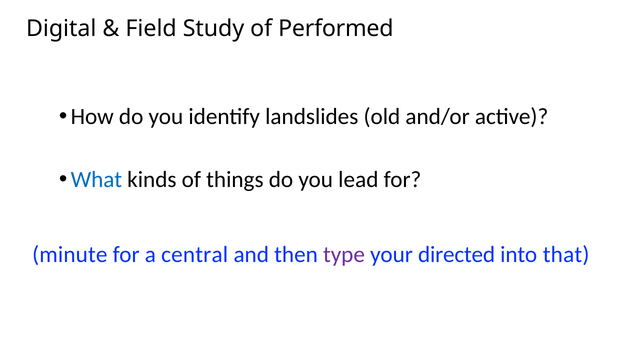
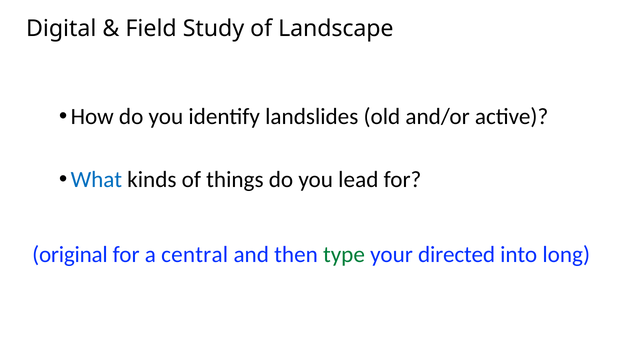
Performed: Performed -> Landscape
minute: minute -> original
type colour: purple -> green
that: that -> long
